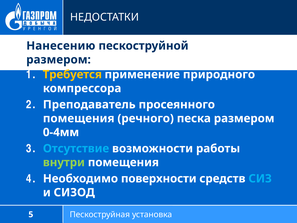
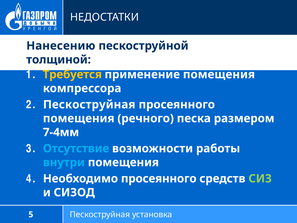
размером at (58, 60): размером -> толщиной
применение природного: природного -> помещения
Преподаватель at (89, 104): Преподаватель -> Пескоструйная
0-4мм: 0-4мм -> 7-4мм
внутри colour: light green -> light blue
Необходимо поверхности: поверхности -> просеянного
СИЗ colour: light blue -> light green
